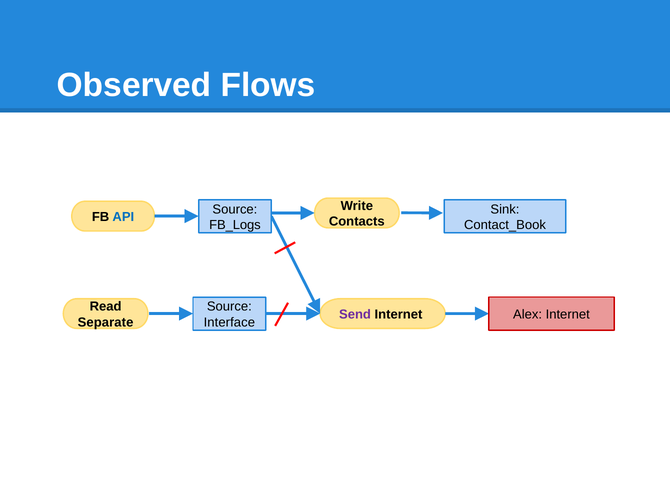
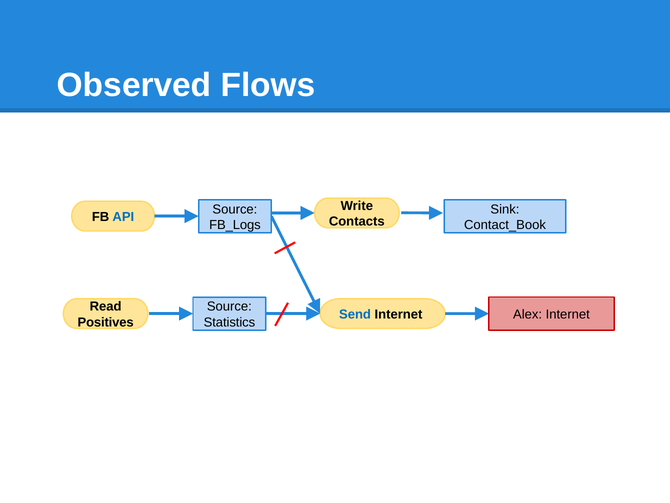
Send colour: purple -> blue
Separate: Separate -> Positives
Interface: Interface -> Statistics
